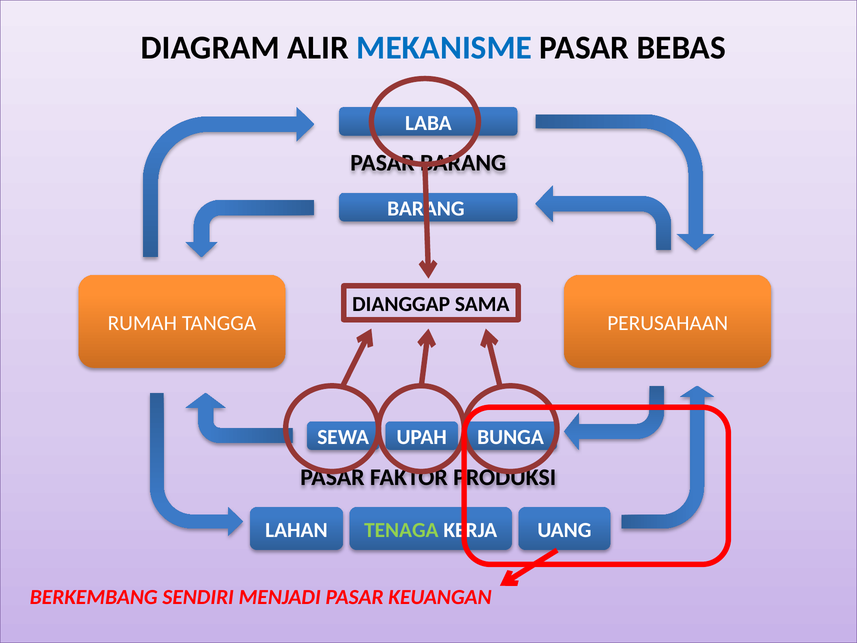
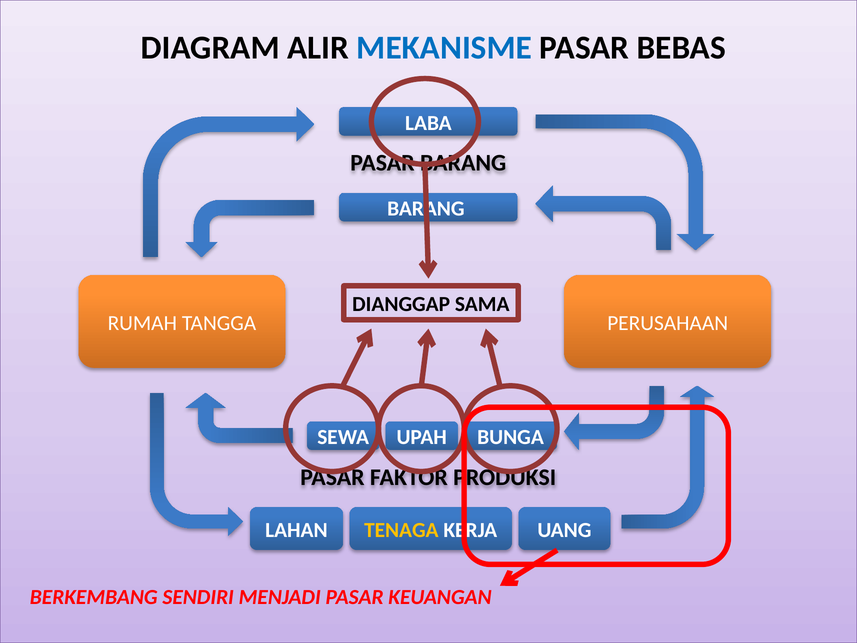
TENAGA colour: light green -> yellow
